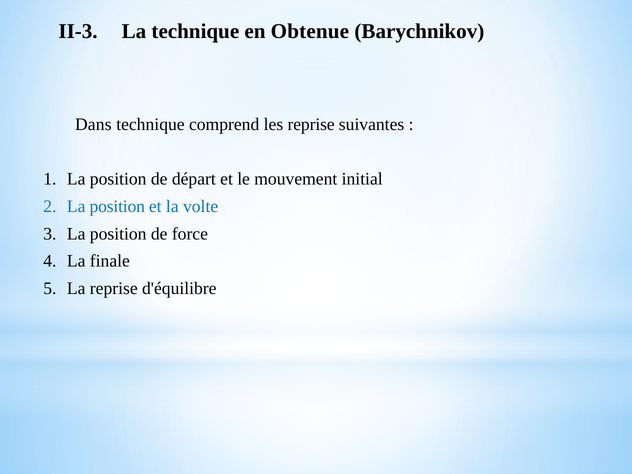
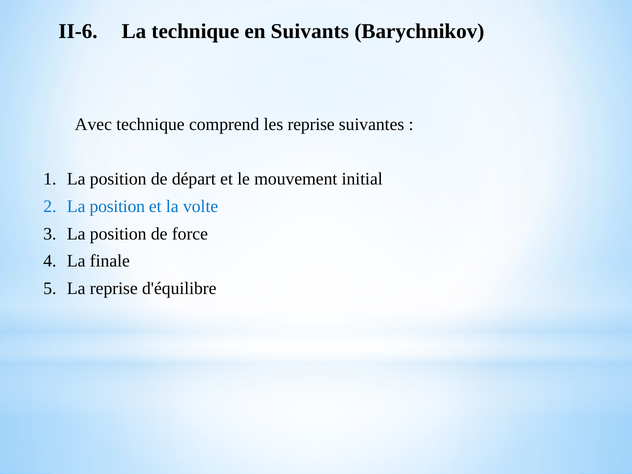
II-3: II-3 -> II-6
Obtenue: Obtenue -> Suivants
Dans: Dans -> Avec
